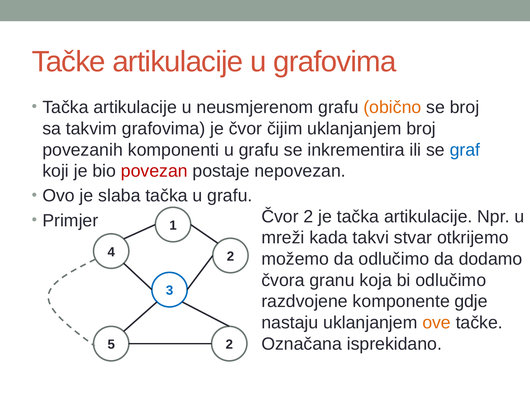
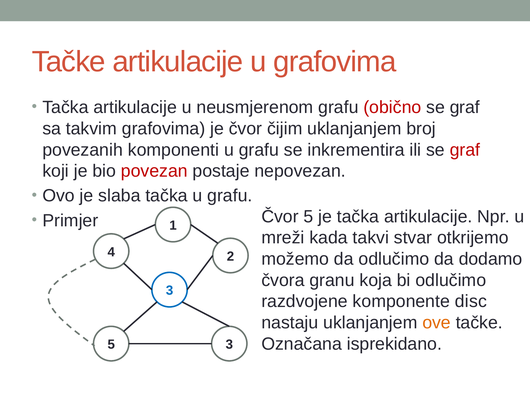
obično colour: orange -> red
broj at (465, 107): broj -> graf
graf at (465, 150) colour: blue -> red
Čvor 2: 2 -> 5
gdje: gdje -> disc
5 2: 2 -> 3
